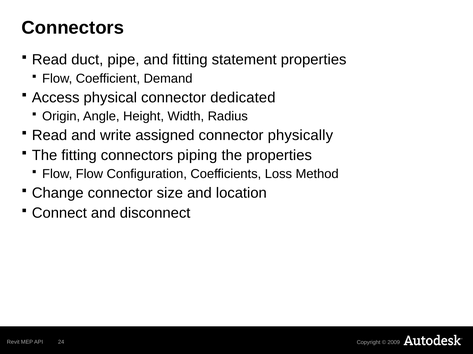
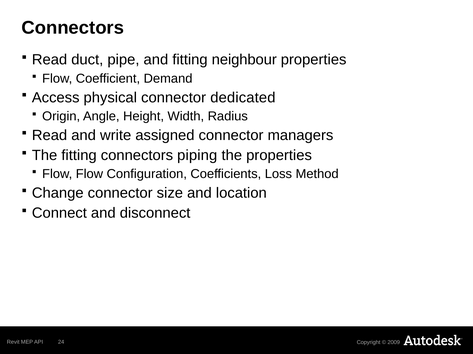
statement: statement -> neighbour
physically: physically -> managers
